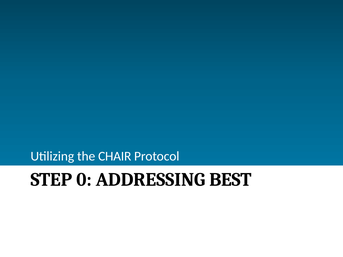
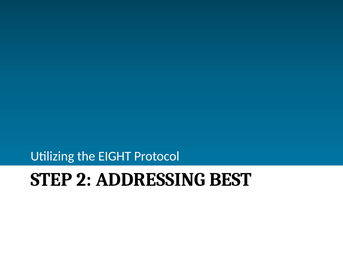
CHAIR: CHAIR -> EIGHT
0: 0 -> 2
